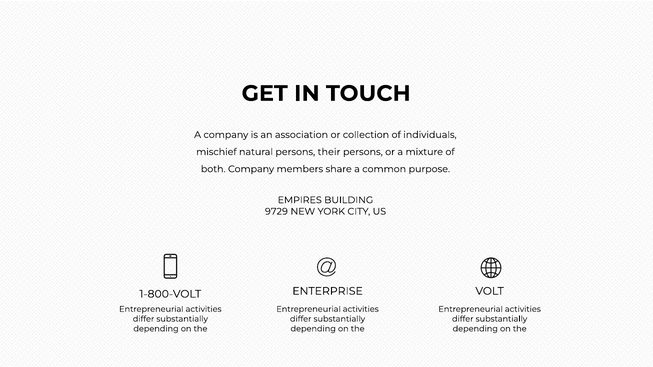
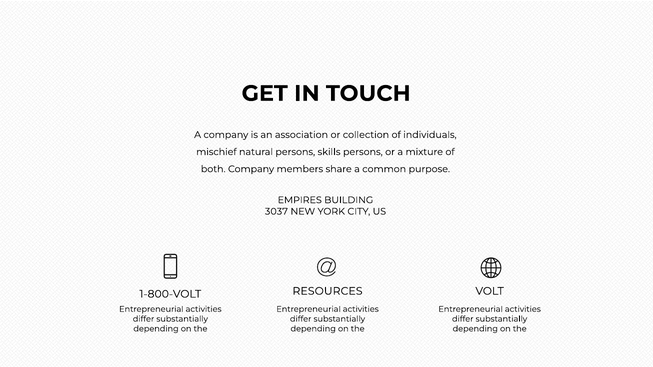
their: their -> skills
9729: 9729 -> 3037
ENTERPRISE: ENTERPRISE -> RESOURCES
